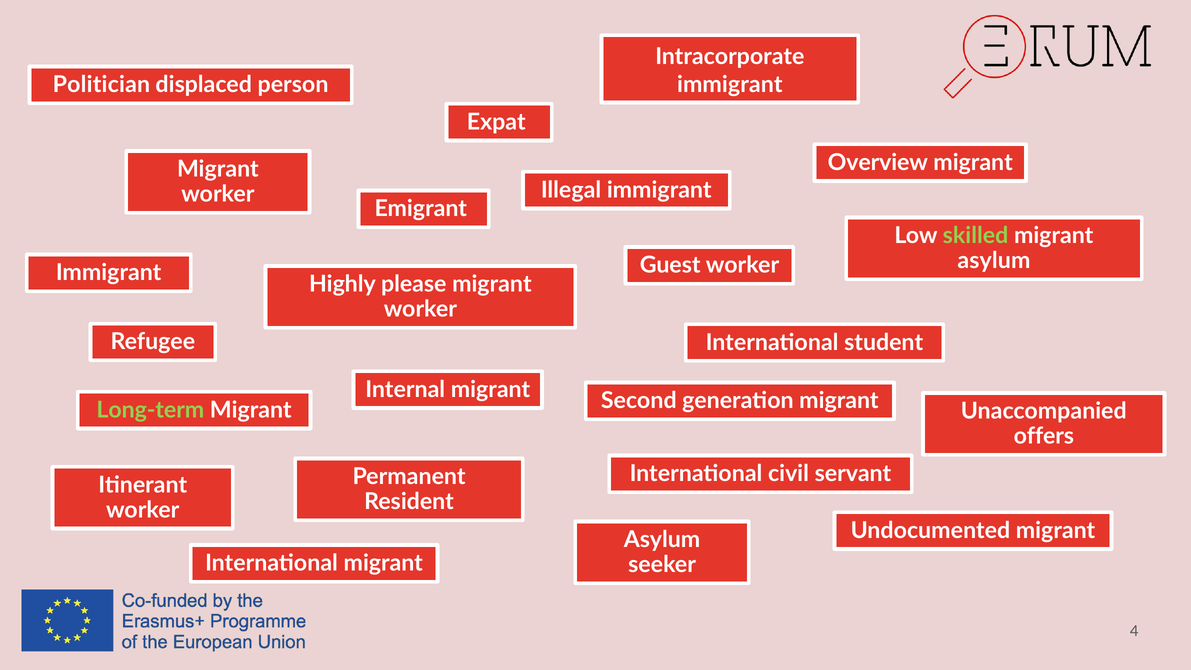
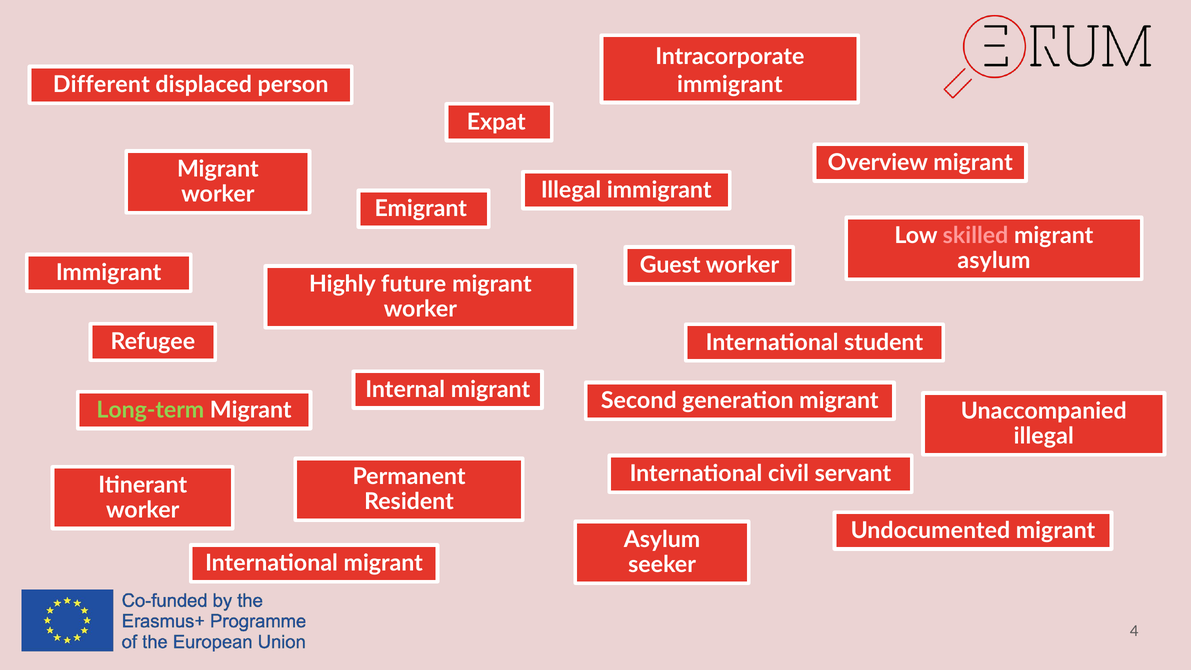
Politician: Politician -> Different
skilled colour: light green -> pink
please: please -> future
offers at (1044, 436): offers -> illegal
